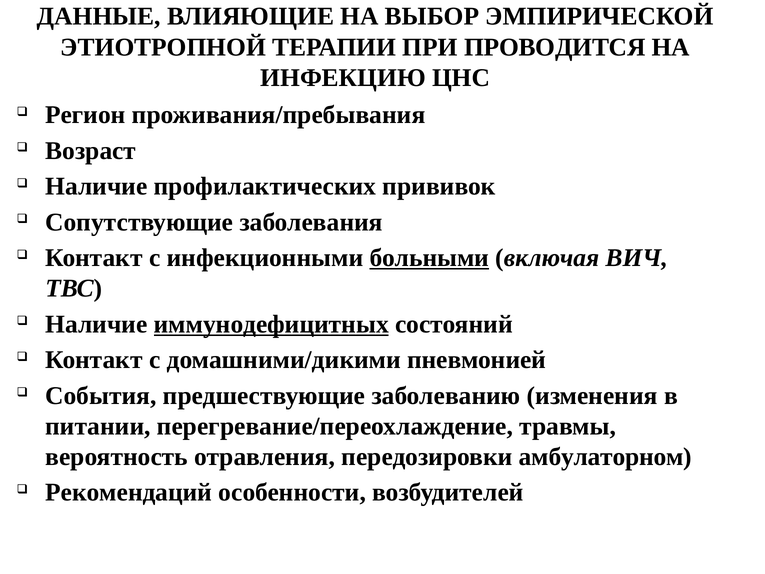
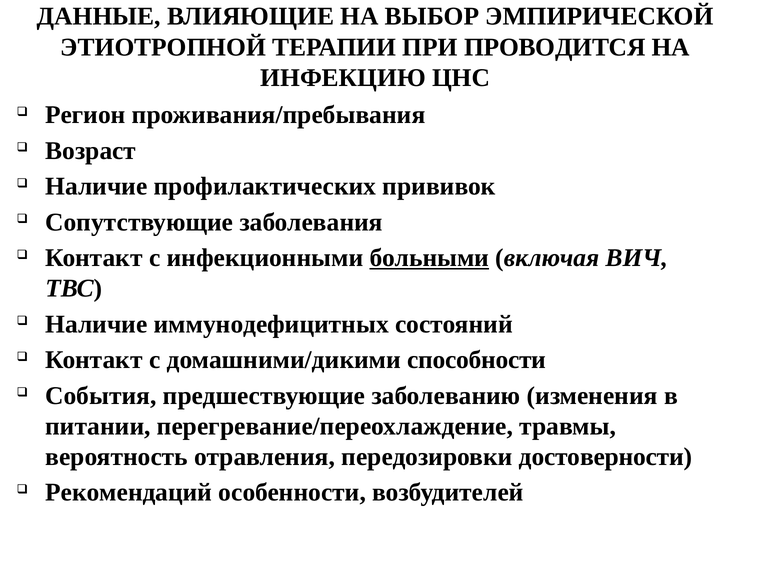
иммунодефицитных underline: present -> none
пневмонией: пневмонией -> способности
амбулаторном: амбулаторном -> достоверности
